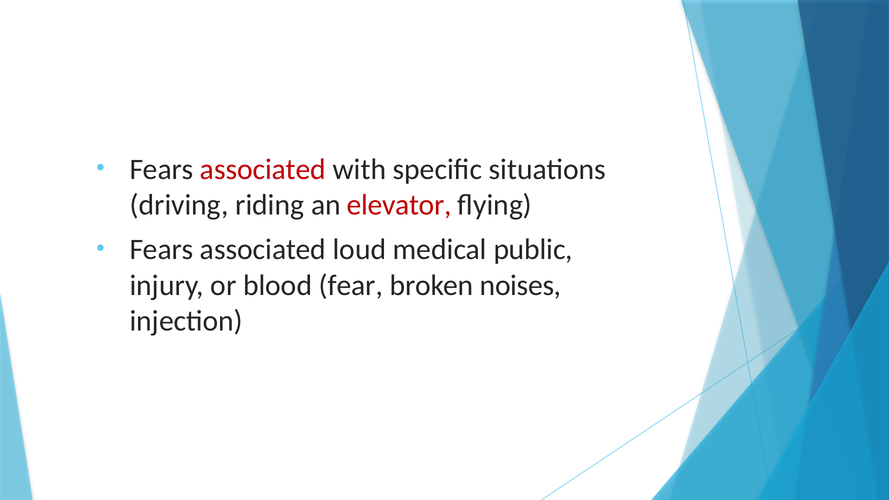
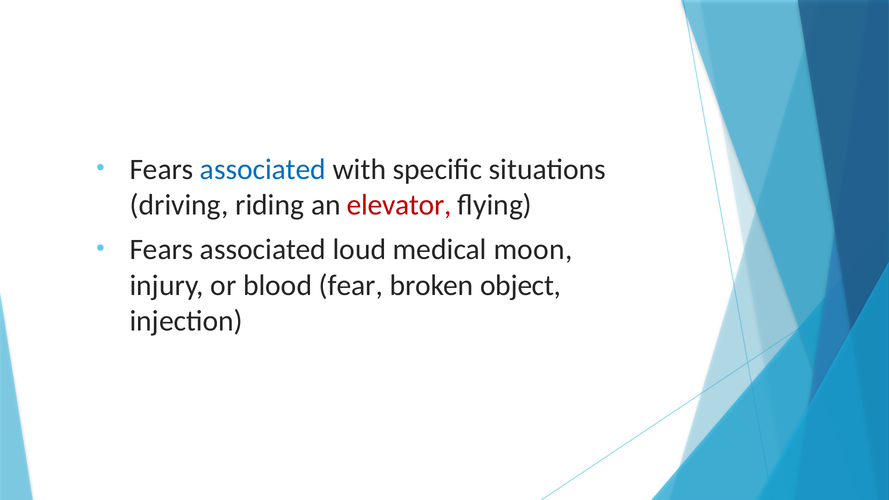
associated at (263, 169) colour: red -> blue
public: public -> moon
noises: noises -> object
